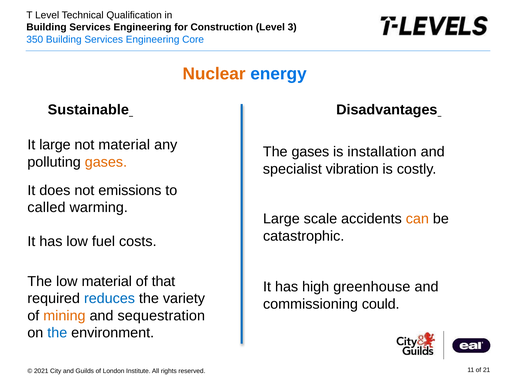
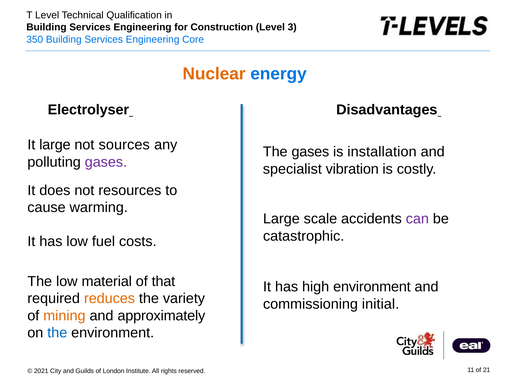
Sustainable: Sustainable -> Electrolyser
not material: material -> sources
gases at (106, 162) colour: orange -> purple
emissions: emissions -> resources
called: called -> cause
can colour: orange -> purple
high greenhouse: greenhouse -> environment
reduces colour: blue -> orange
could: could -> initial
sequestration: sequestration -> approximately
